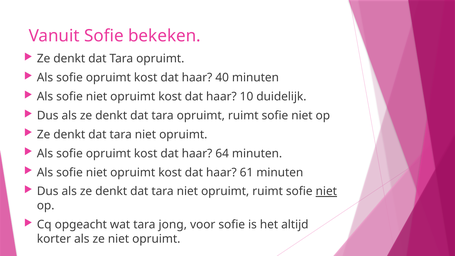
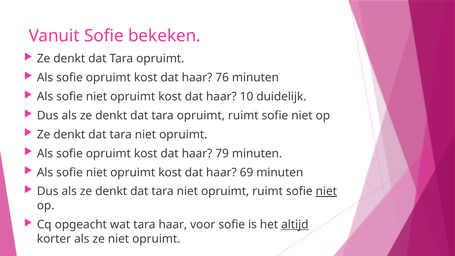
40: 40 -> 76
64: 64 -> 79
61: 61 -> 69
tara jong: jong -> haar
altijd underline: none -> present
